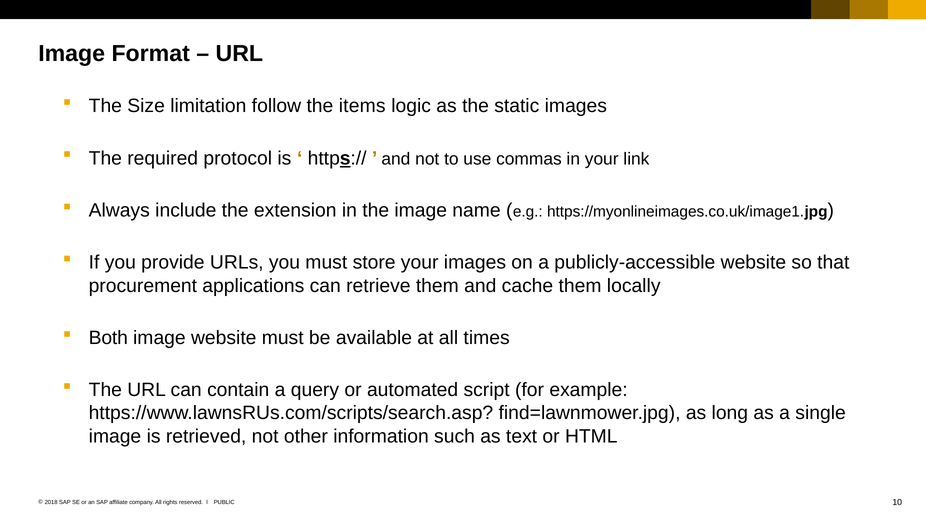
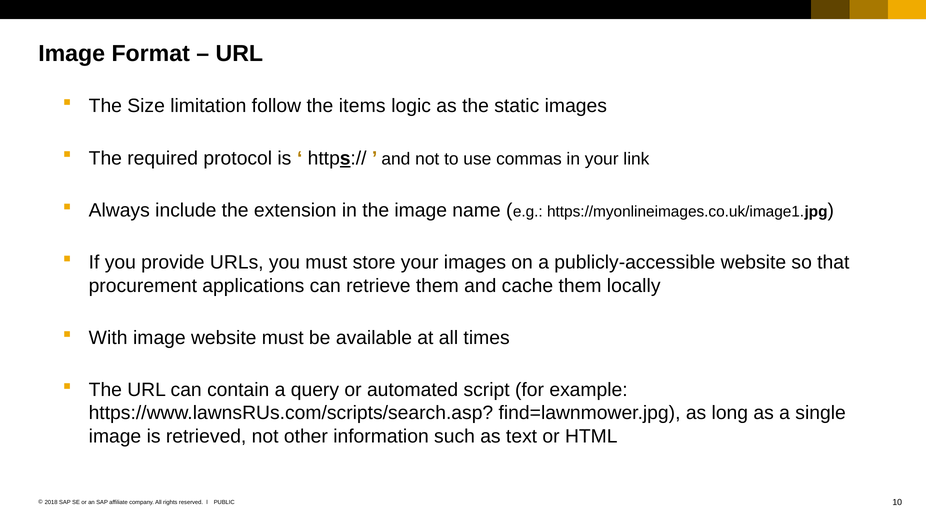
Both: Both -> With
